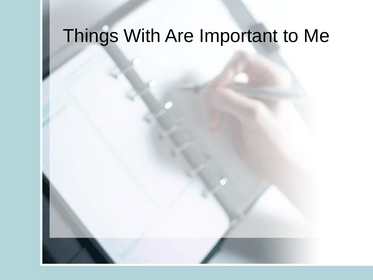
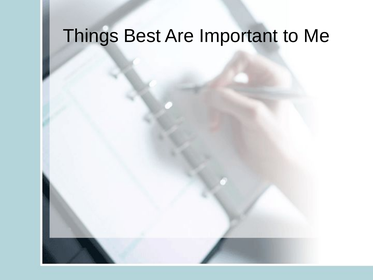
With: With -> Best
